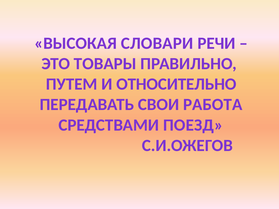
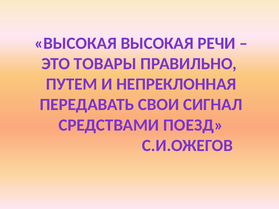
ВЫСОКАЯ СЛОВАРИ: СЛОВАРИ -> ВЫСОКАЯ
ОТНОСИТЕЛЬНО: ОТНОСИТЕЛЬНО -> НЕПРЕКЛОННАЯ
РАБОТА: РАБОТА -> СИГНАЛ
